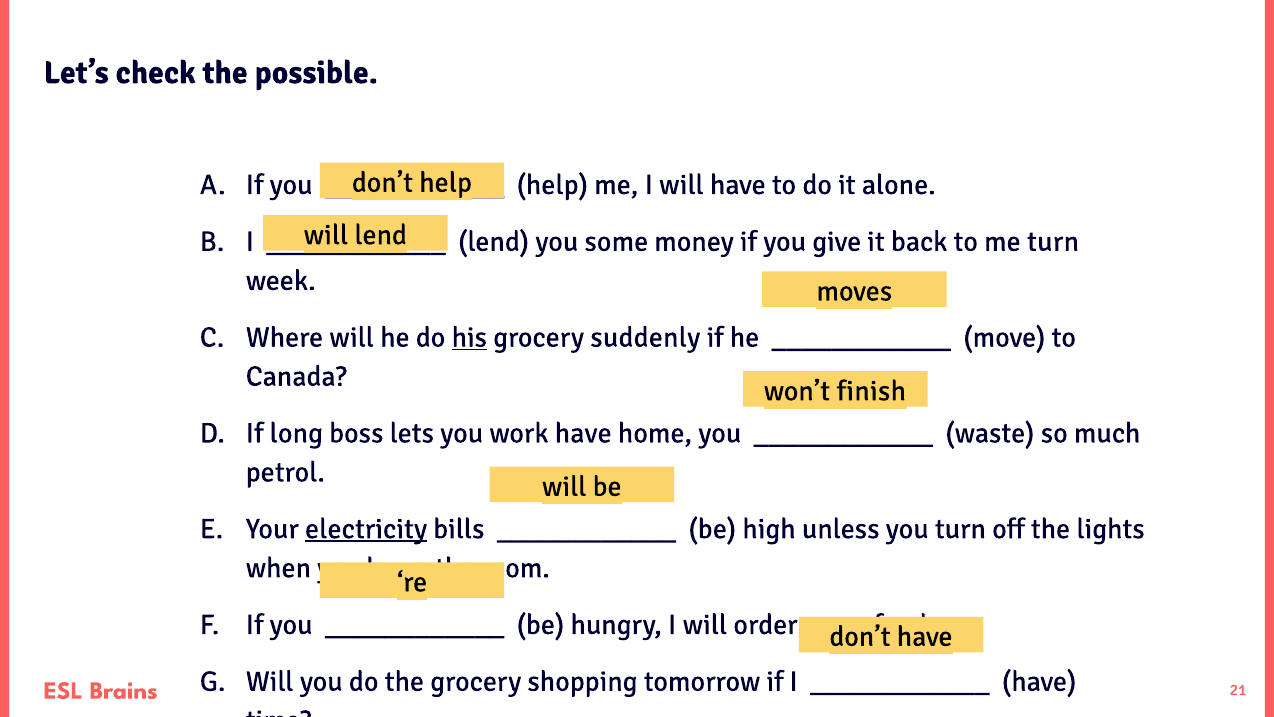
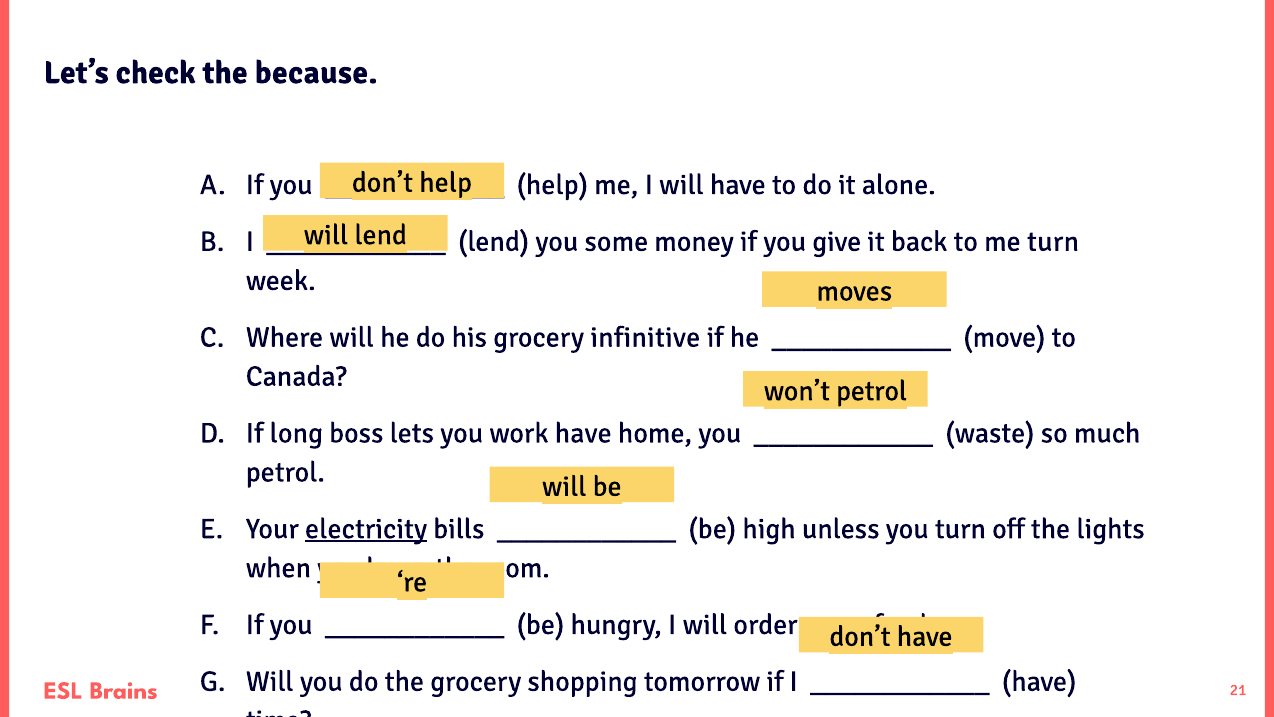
possible: possible -> because
his underline: present -> none
suddenly: suddenly -> infinitive
won’t finish: finish -> petrol
